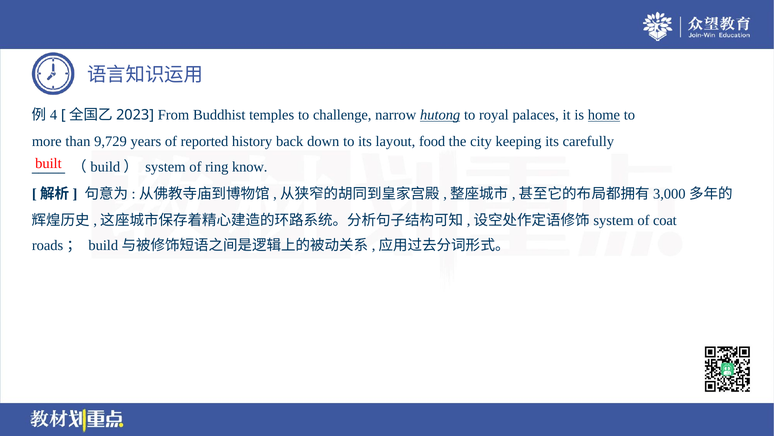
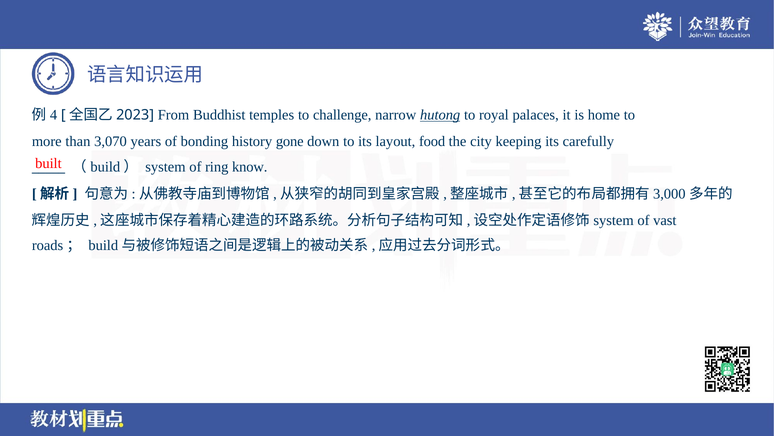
home underline: present -> none
9,729: 9,729 -> 3,070
reported: reported -> bonding
back: back -> gone
coat: coat -> vast
